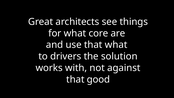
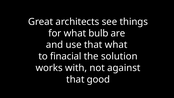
core: core -> bulb
drivers: drivers -> finacial
